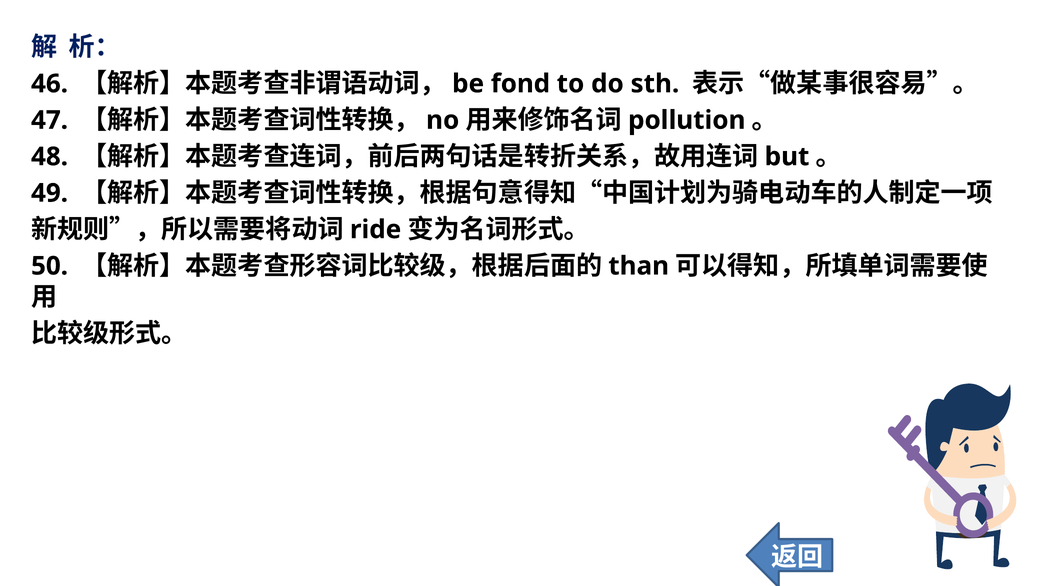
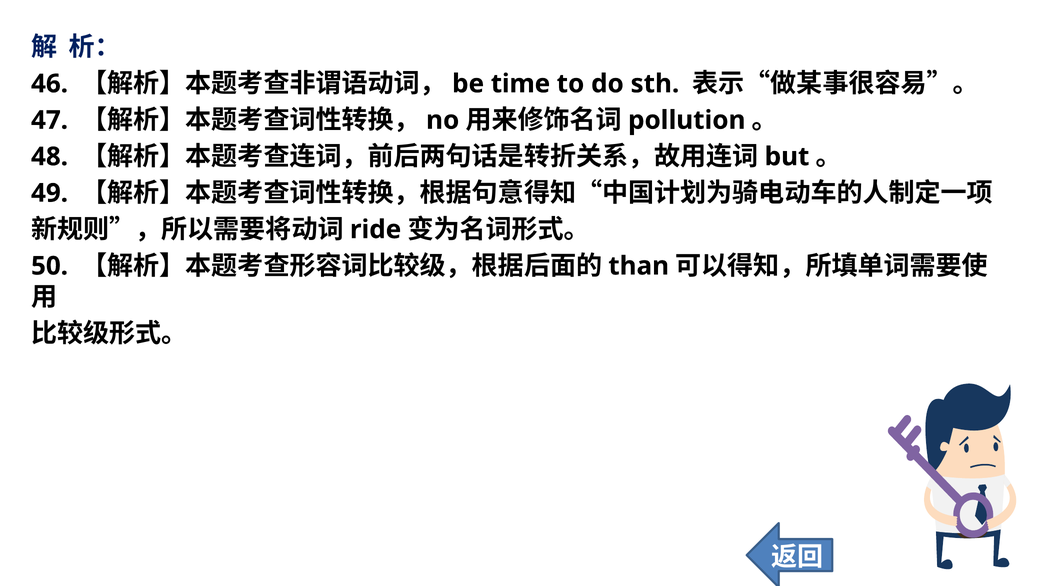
fond: fond -> time
